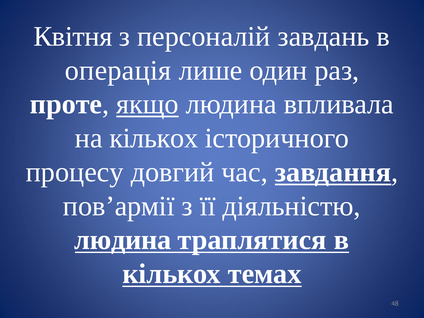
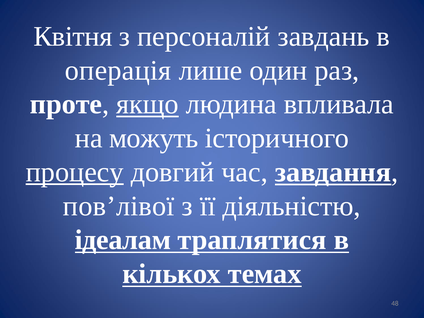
на кількох: кількох -> можуть
процесу underline: none -> present
пов’армії: пов’армії -> пов’лівої
людина at (123, 240): людина -> ідеалам
